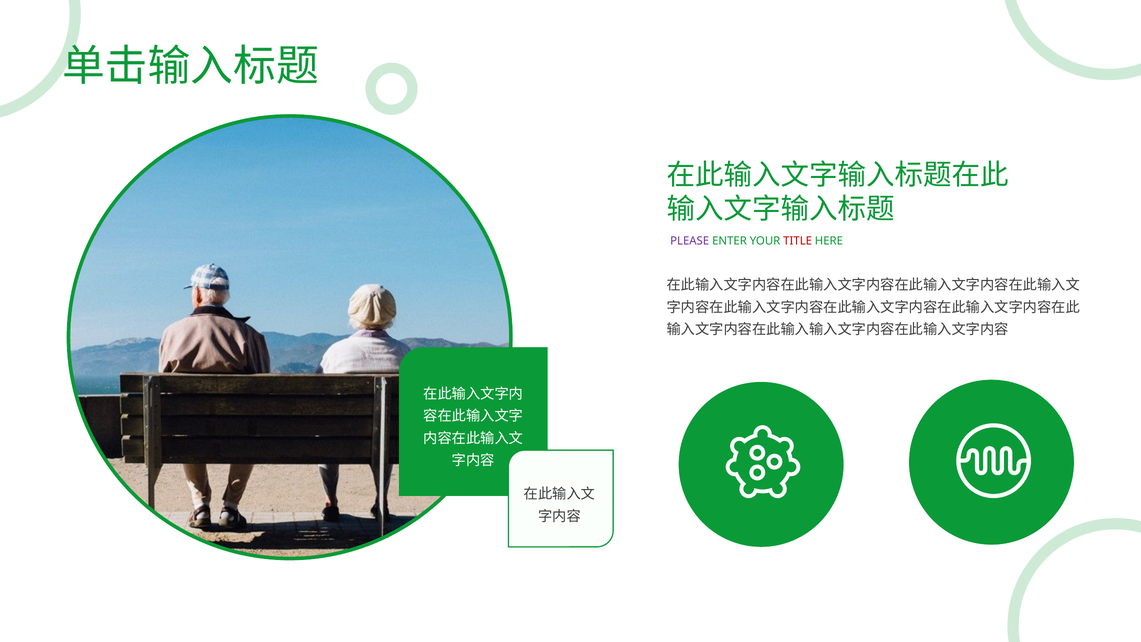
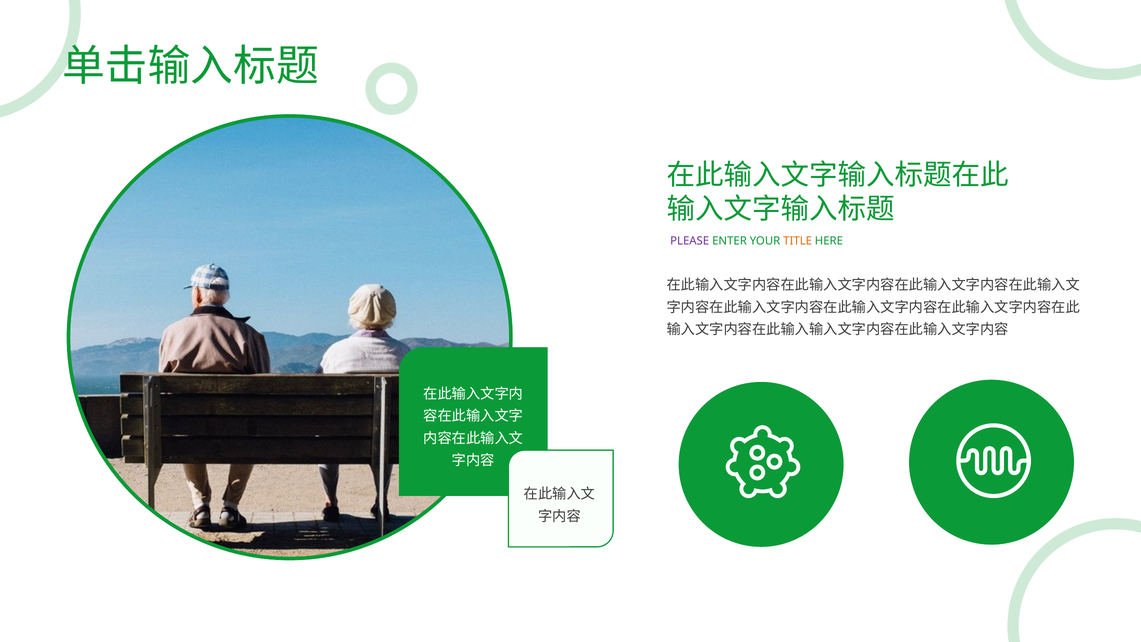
TITLE colour: red -> orange
